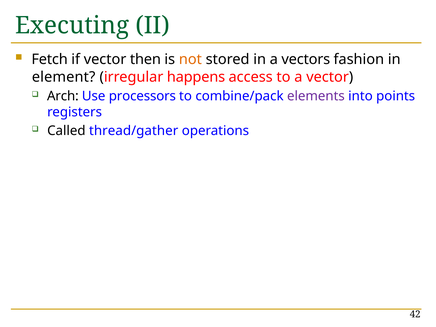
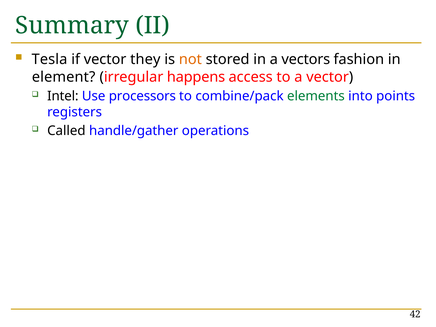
Executing: Executing -> Summary
Fetch: Fetch -> Tesla
then: then -> they
Arch: Arch -> Intel
elements colour: purple -> green
thread/gather: thread/gather -> handle/gather
